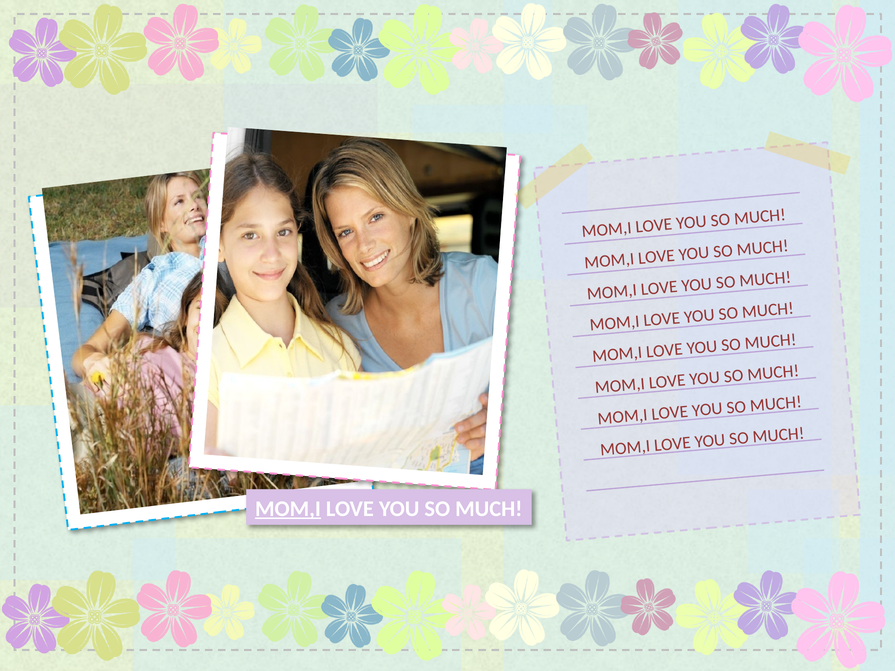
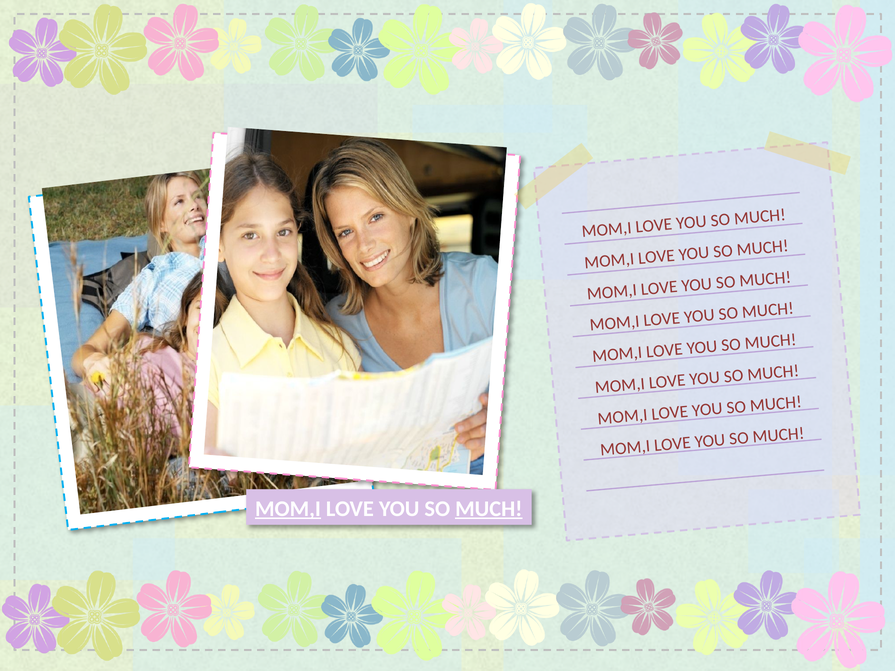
MUCH at (489, 509) underline: none -> present
